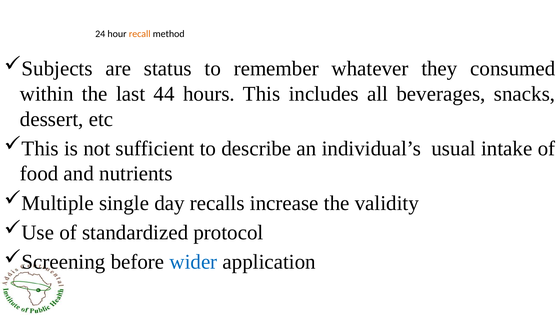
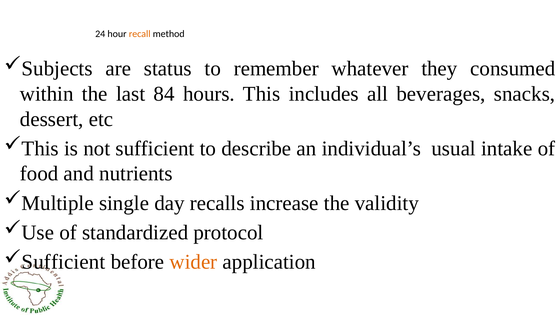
44: 44 -> 84
Screening at (63, 262): Screening -> Sufficient
wider colour: blue -> orange
